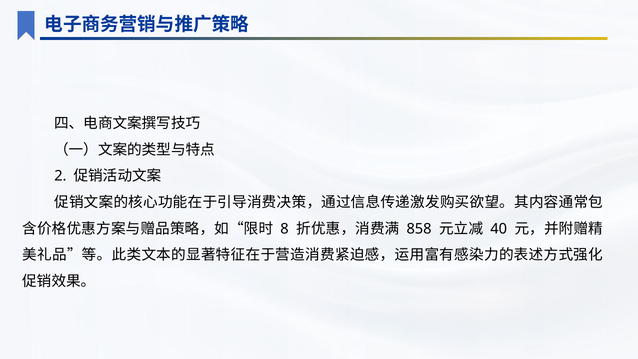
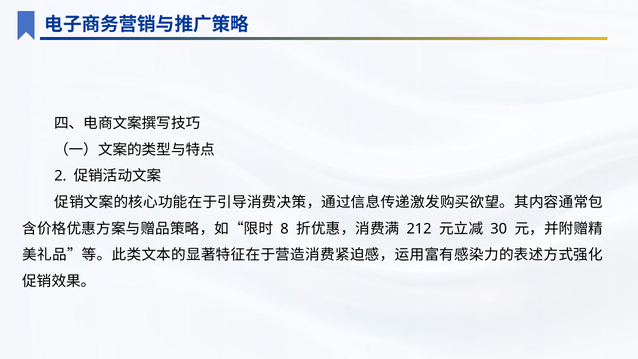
858: 858 -> 212
40: 40 -> 30
